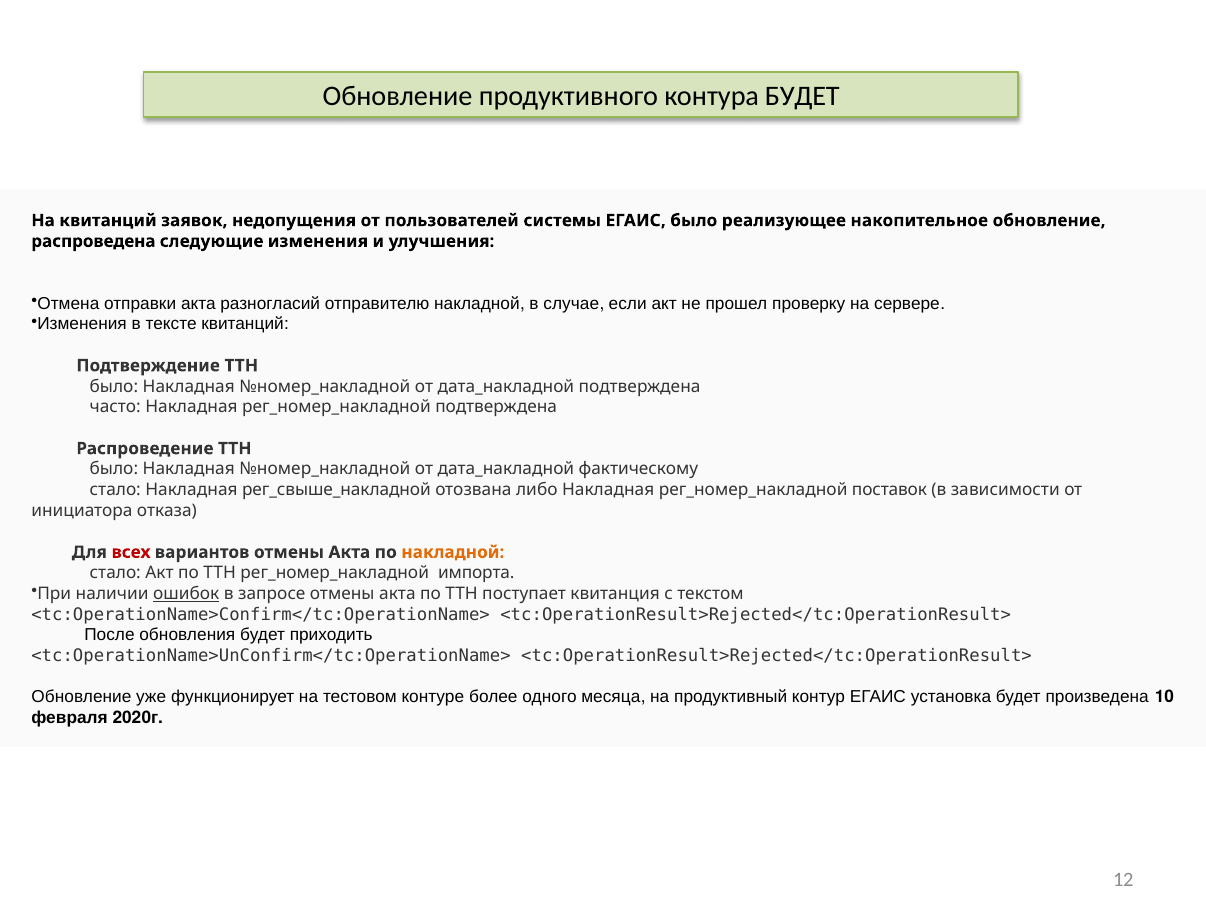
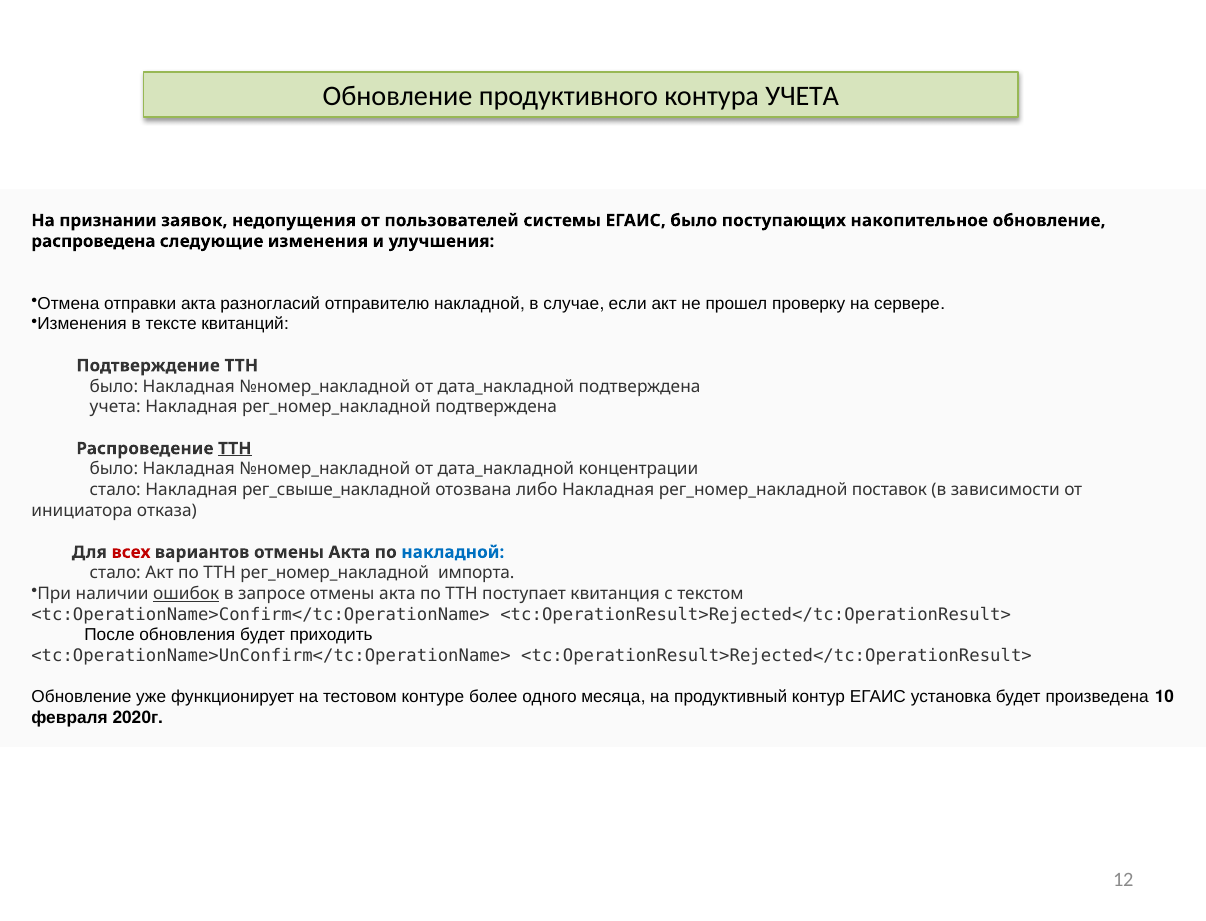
контура БУДЕТ: БУДЕТ -> УЧЕТА
На квитанций: квитанций -> признании
реализующее: реализующее -> поступающих
часто at (115, 407): часто -> учета
ТТН at (235, 449) underline: none -> present
фактическому: фактическому -> концентрации
накладной at (453, 552) colour: orange -> blue
